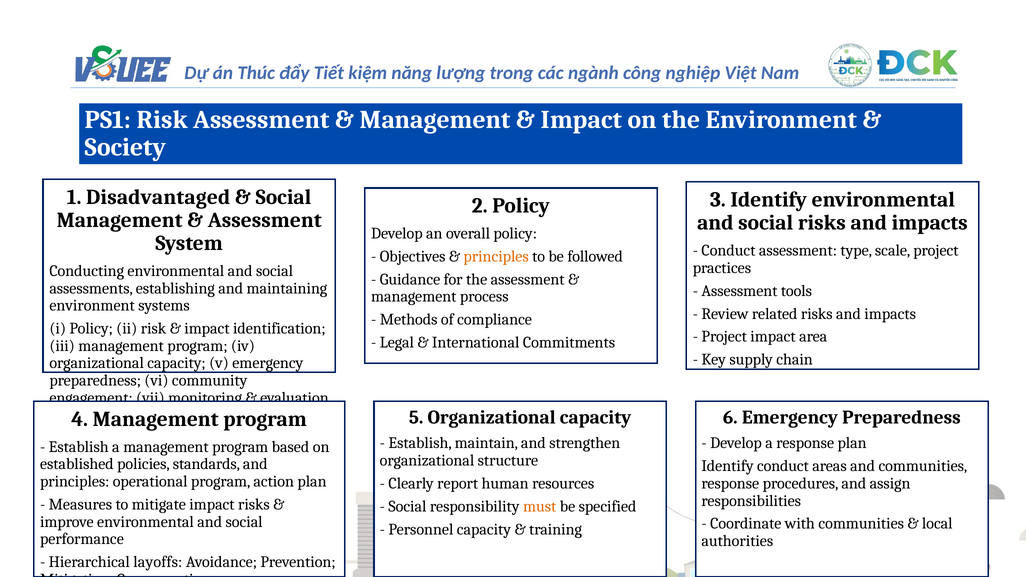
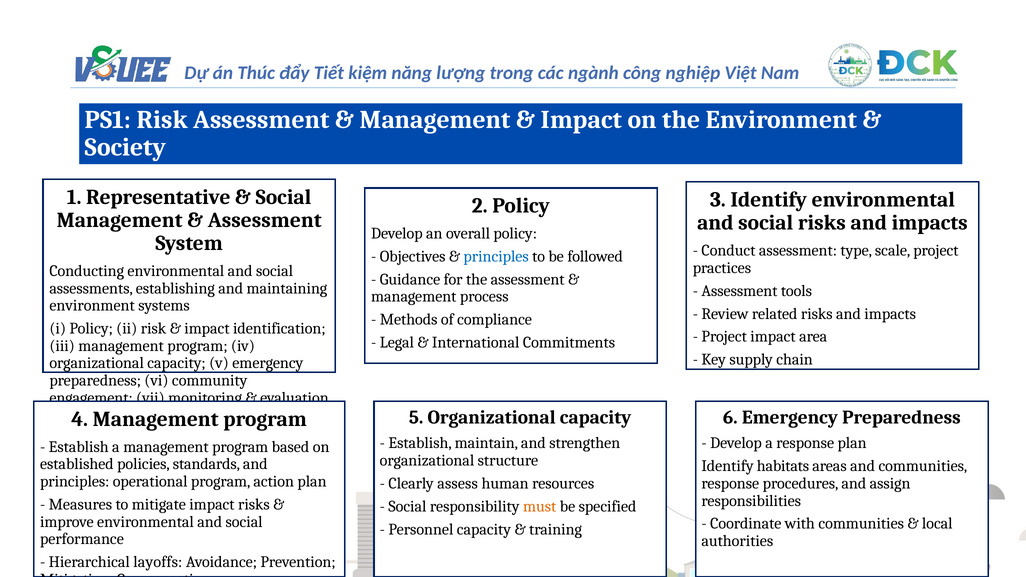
Disadvantaged: Disadvantaged -> Representative
principles at (496, 256) colour: orange -> blue
Identify conduct: conduct -> habitats
report: report -> assess
